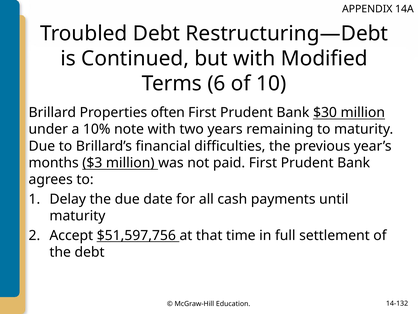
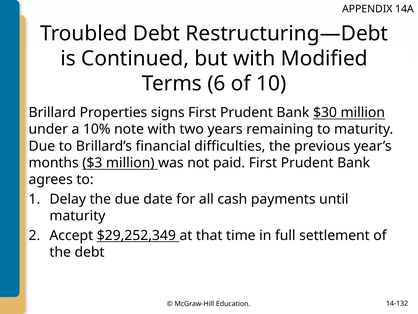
often: often -> signs
$51,597,756: $51,597,756 -> $29,252,349
